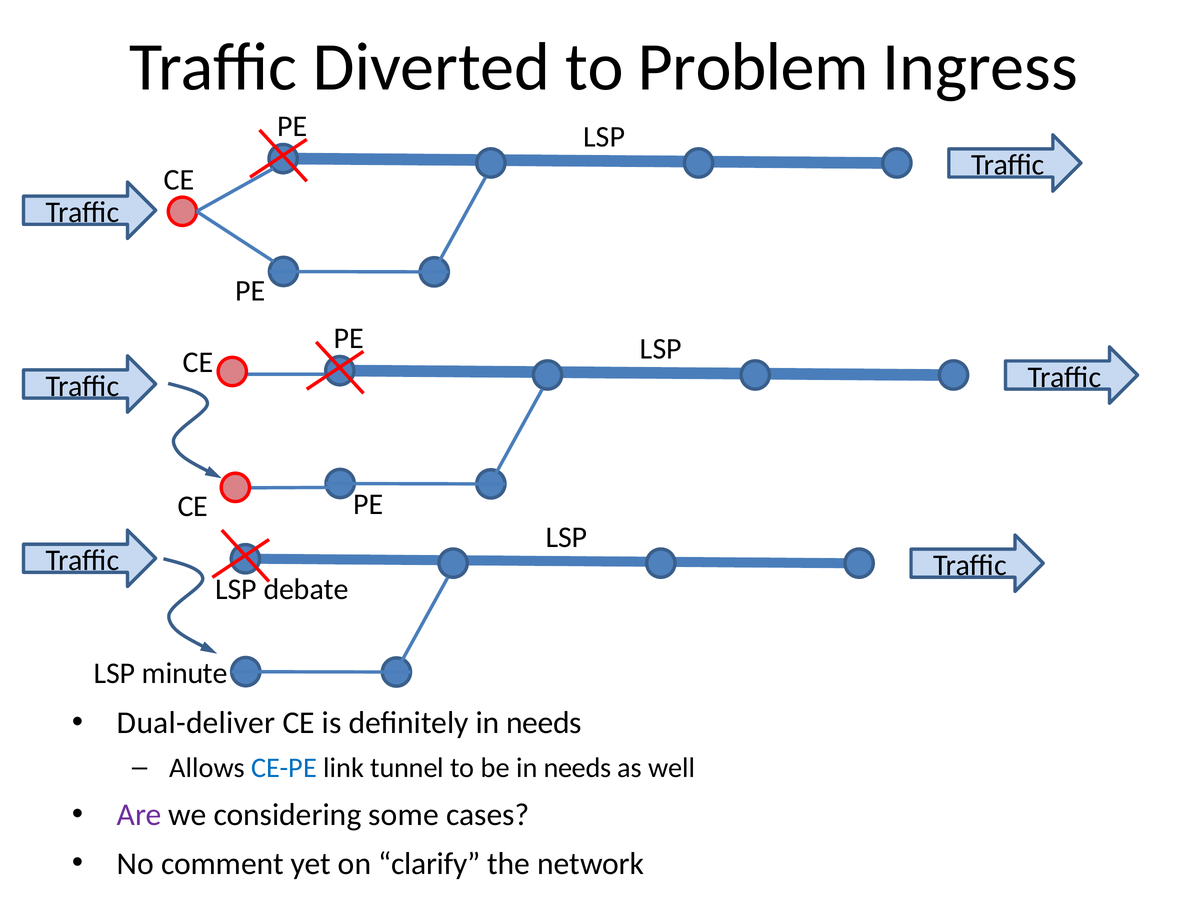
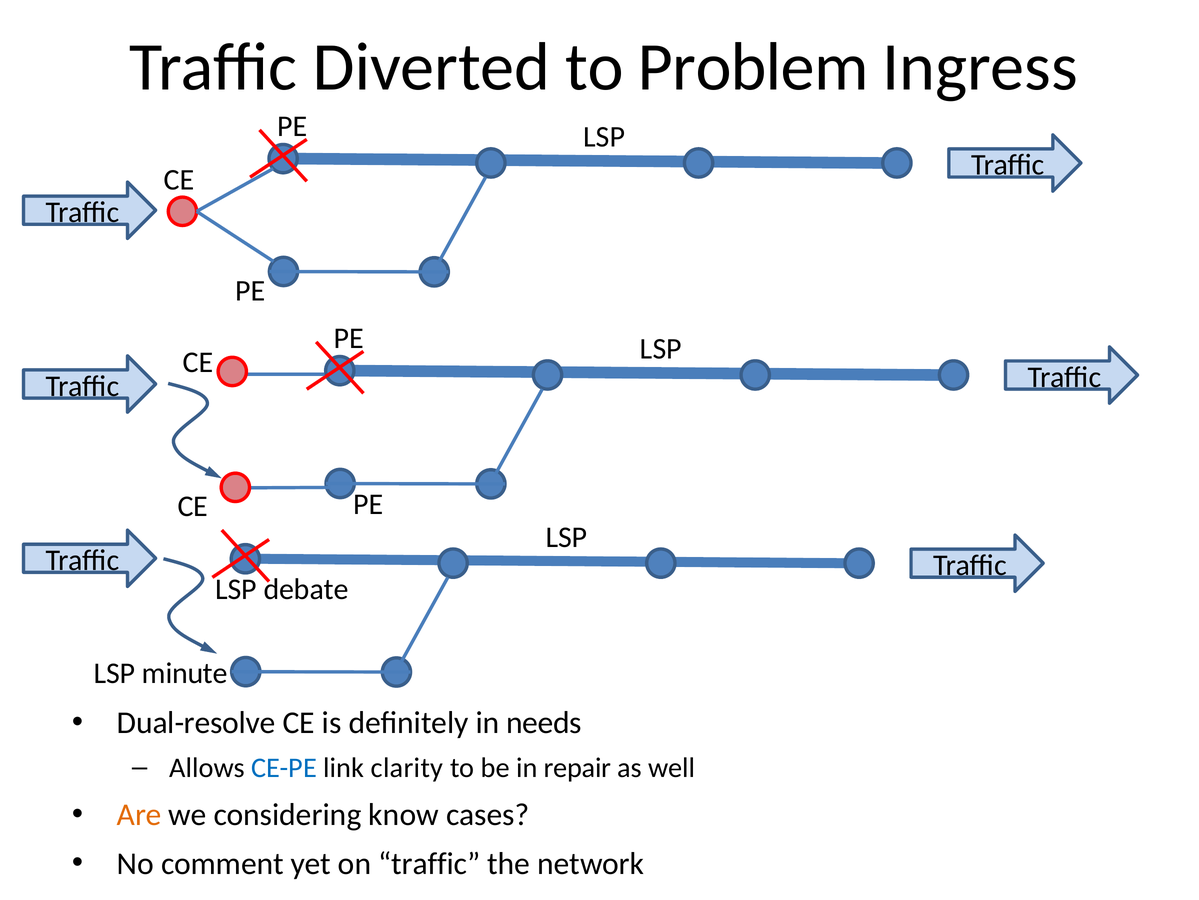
Dual-deliver: Dual-deliver -> Dual-resolve
tunnel: tunnel -> clarity
be in needs: needs -> repair
Are colour: purple -> orange
some: some -> know
on clarify: clarify -> traffic
